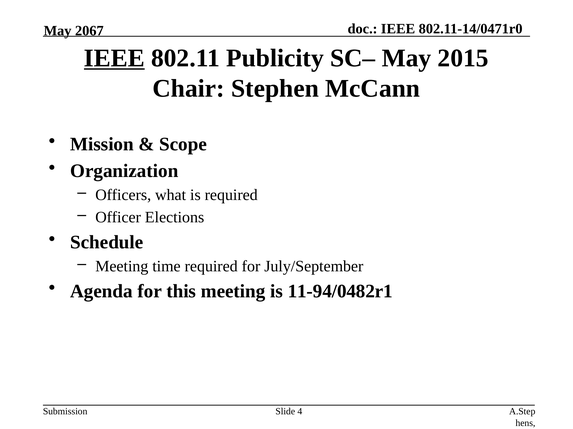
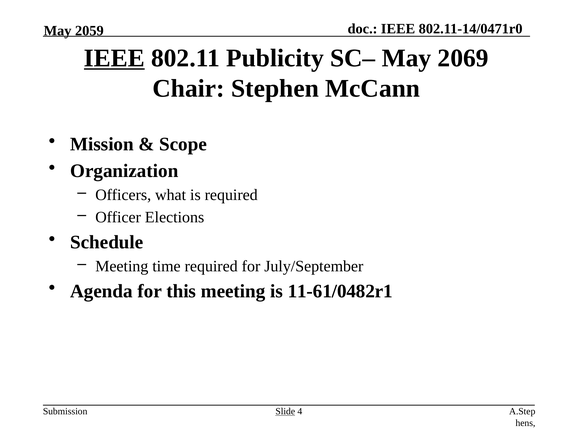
2067: 2067 -> 2059
2015: 2015 -> 2069
11-94/0482r1: 11-94/0482r1 -> 11-61/0482r1
Slide underline: none -> present
